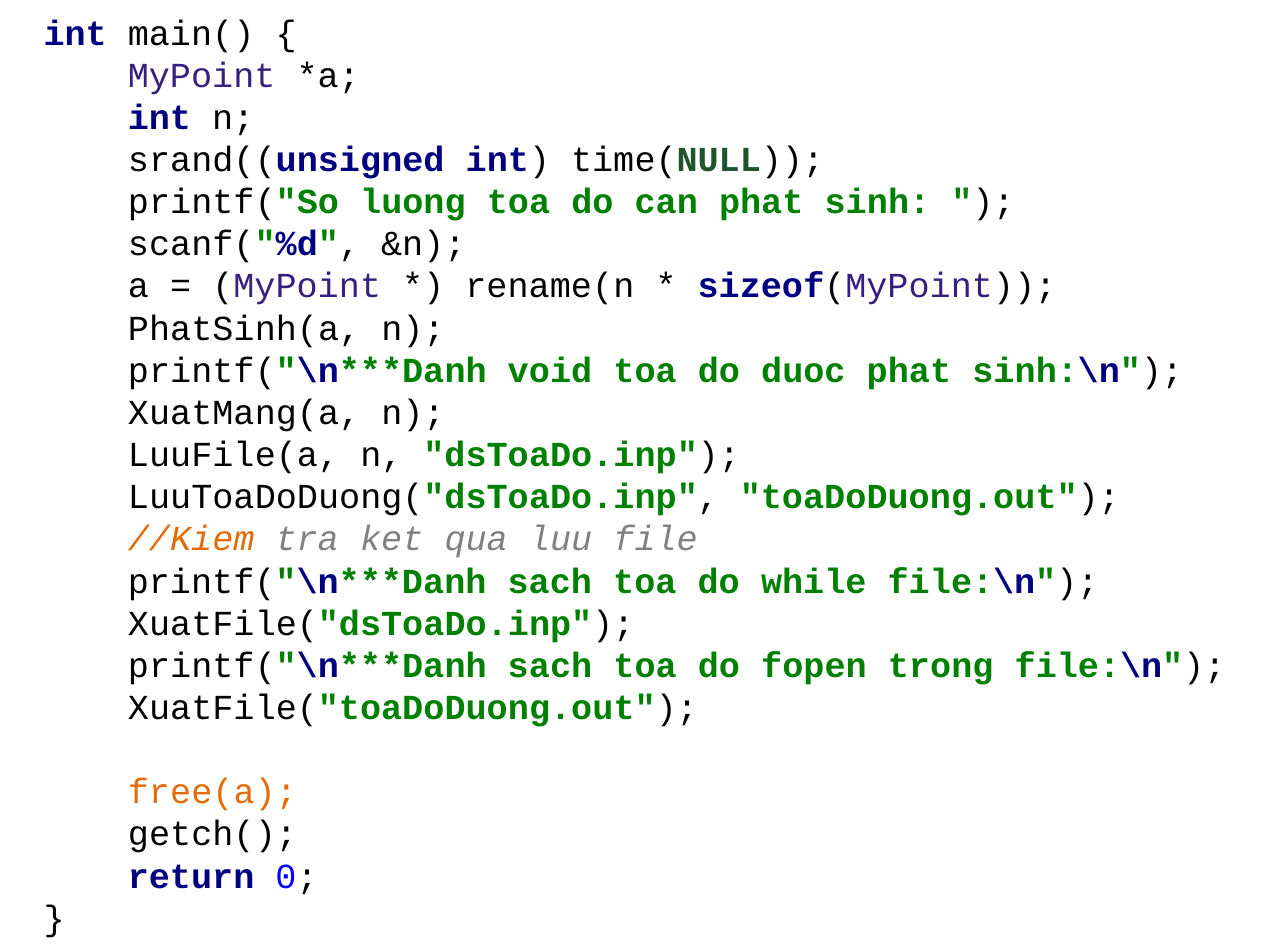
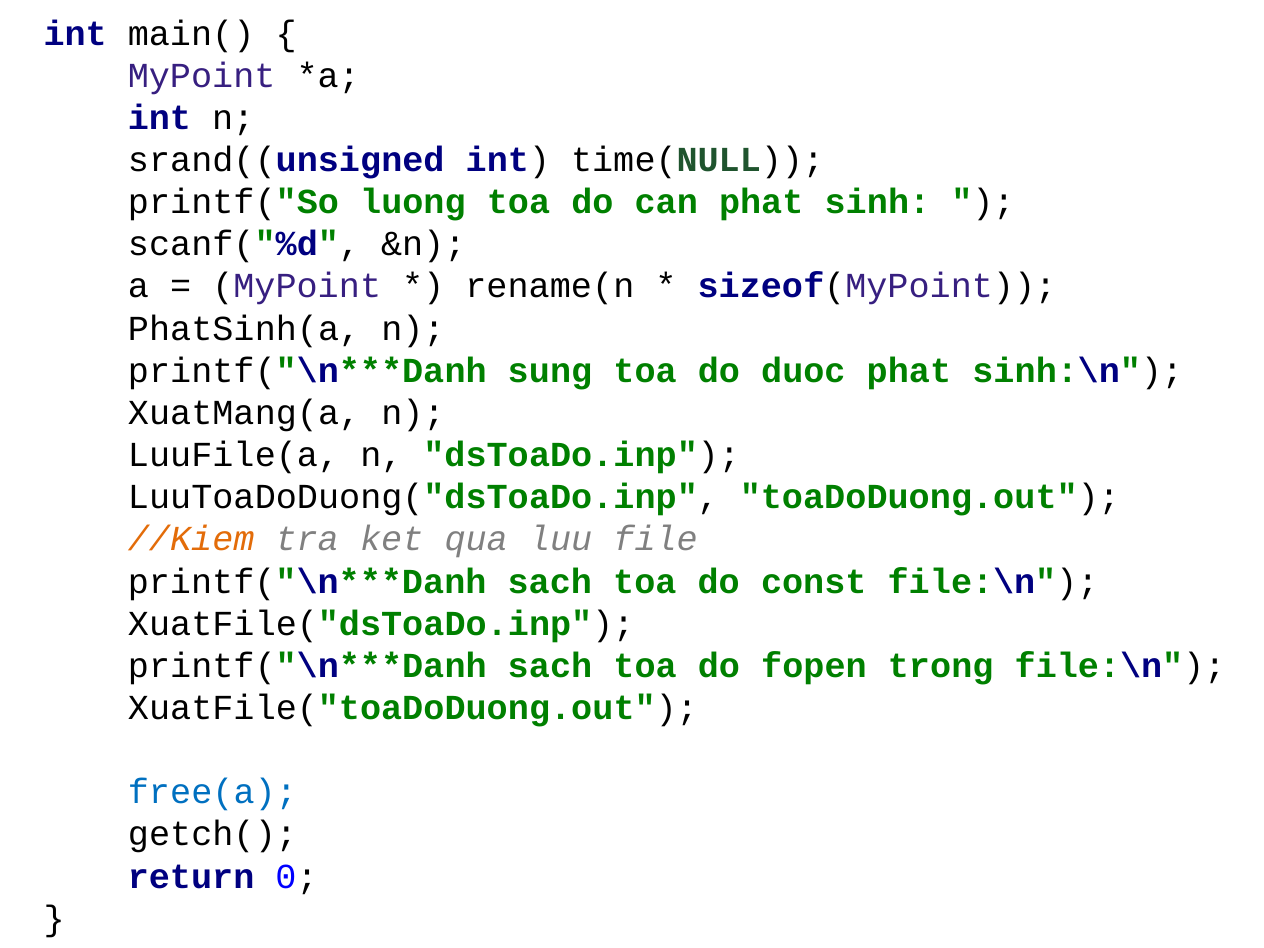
void: void -> sung
while: while -> const
free(a colour: orange -> blue
